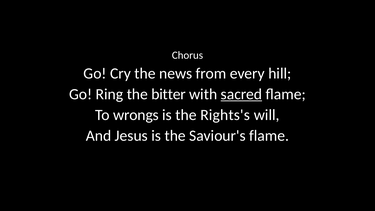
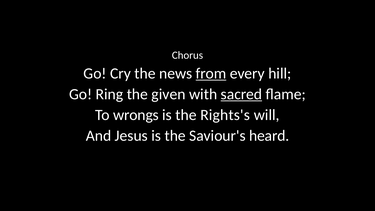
from underline: none -> present
bitter: bitter -> given
Saviour's flame: flame -> heard
